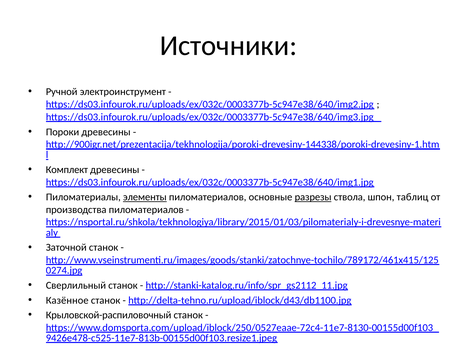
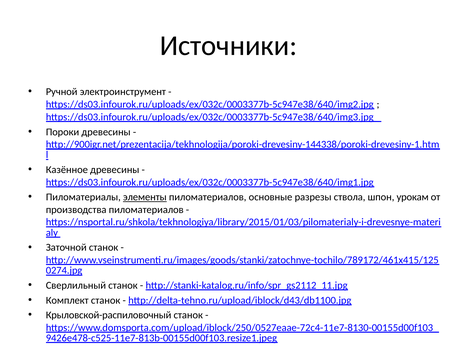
Комплект: Комплект -> Казённое
разрезы underline: present -> none
таблиц: таблиц -> урокам
Казённое: Казённое -> Комплект
